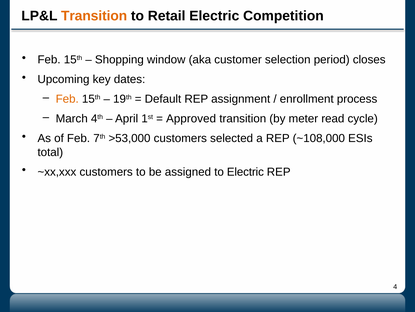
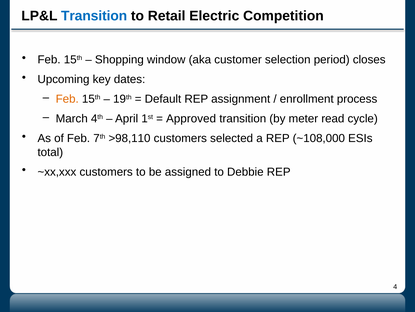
Transition at (94, 16) colour: orange -> blue
>53,000: >53,000 -> >98,110
to Electric: Electric -> Debbie
